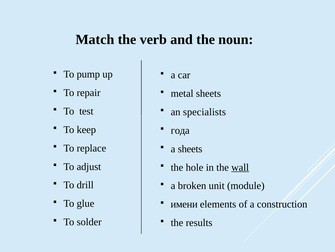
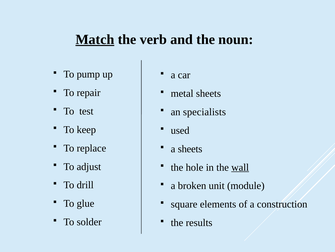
Match underline: none -> present
года: года -> used
имени: имени -> square
